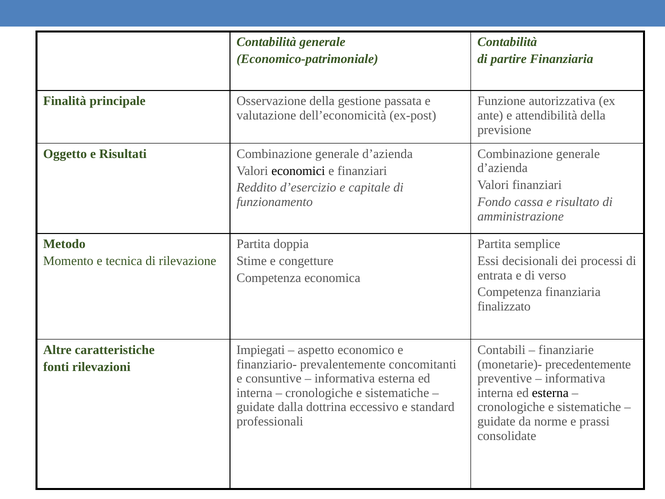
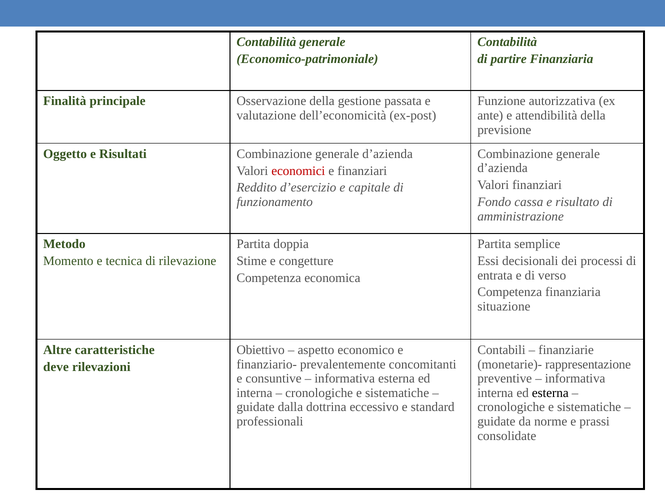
economici colour: black -> red
finalizzato: finalizzato -> situazione
Impiegati: Impiegati -> Obiettivo
precedentemente: precedentemente -> rappresentazione
fonti: fonti -> deve
